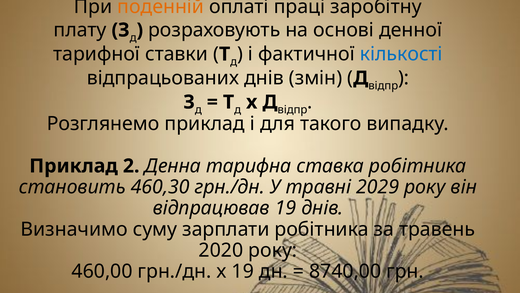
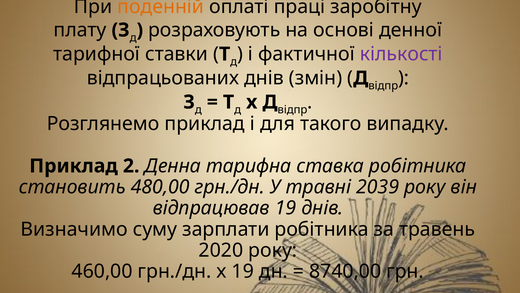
кількості colour: blue -> purple
460,30: 460,30 -> 480,00
2029: 2029 -> 2039
